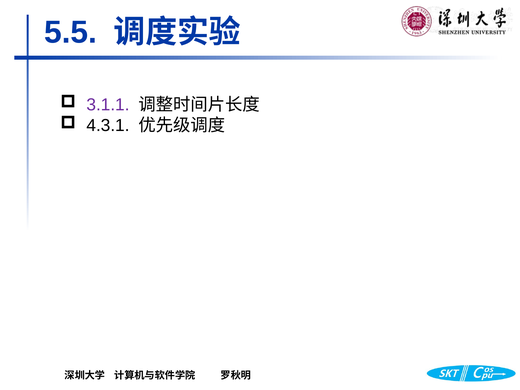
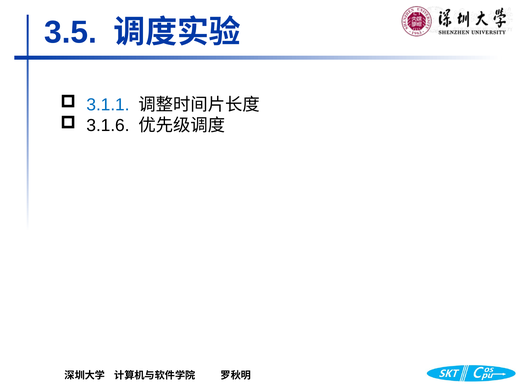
5.5: 5.5 -> 3.5
3.1.1 colour: purple -> blue
4.3.1: 4.3.1 -> 3.1.6
